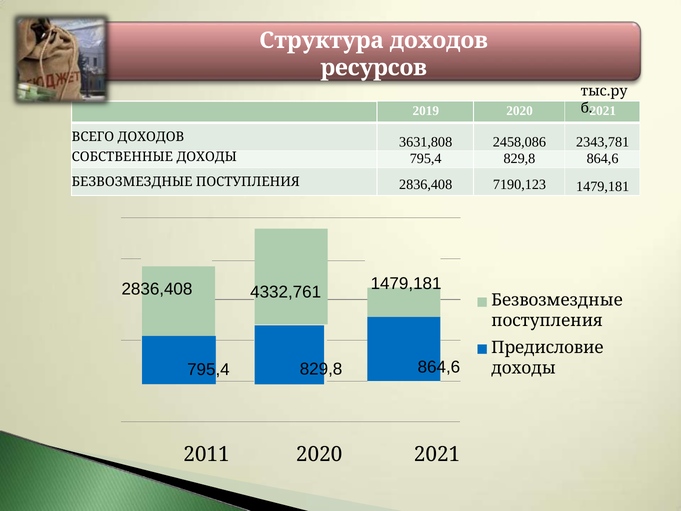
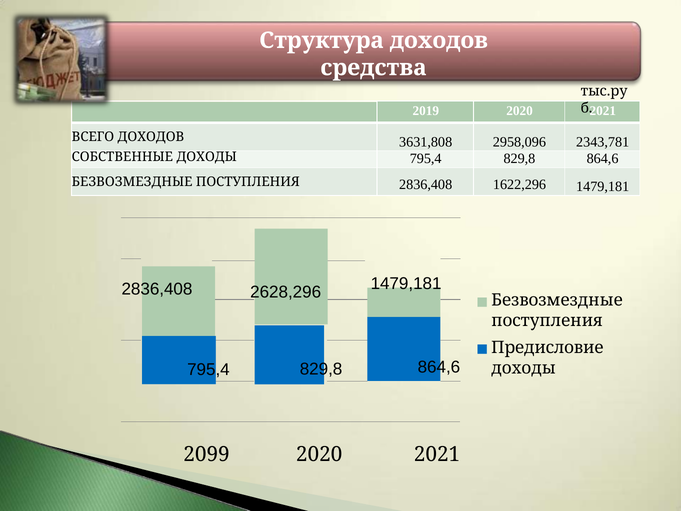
ресурсов: ресурсов -> средства
2458,086: 2458,086 -> 2958,096
7190,123: 7190,123 -> 1622,296
4332,761: 4332,761 -> 2628,296
2011: 2011 -> 2099
